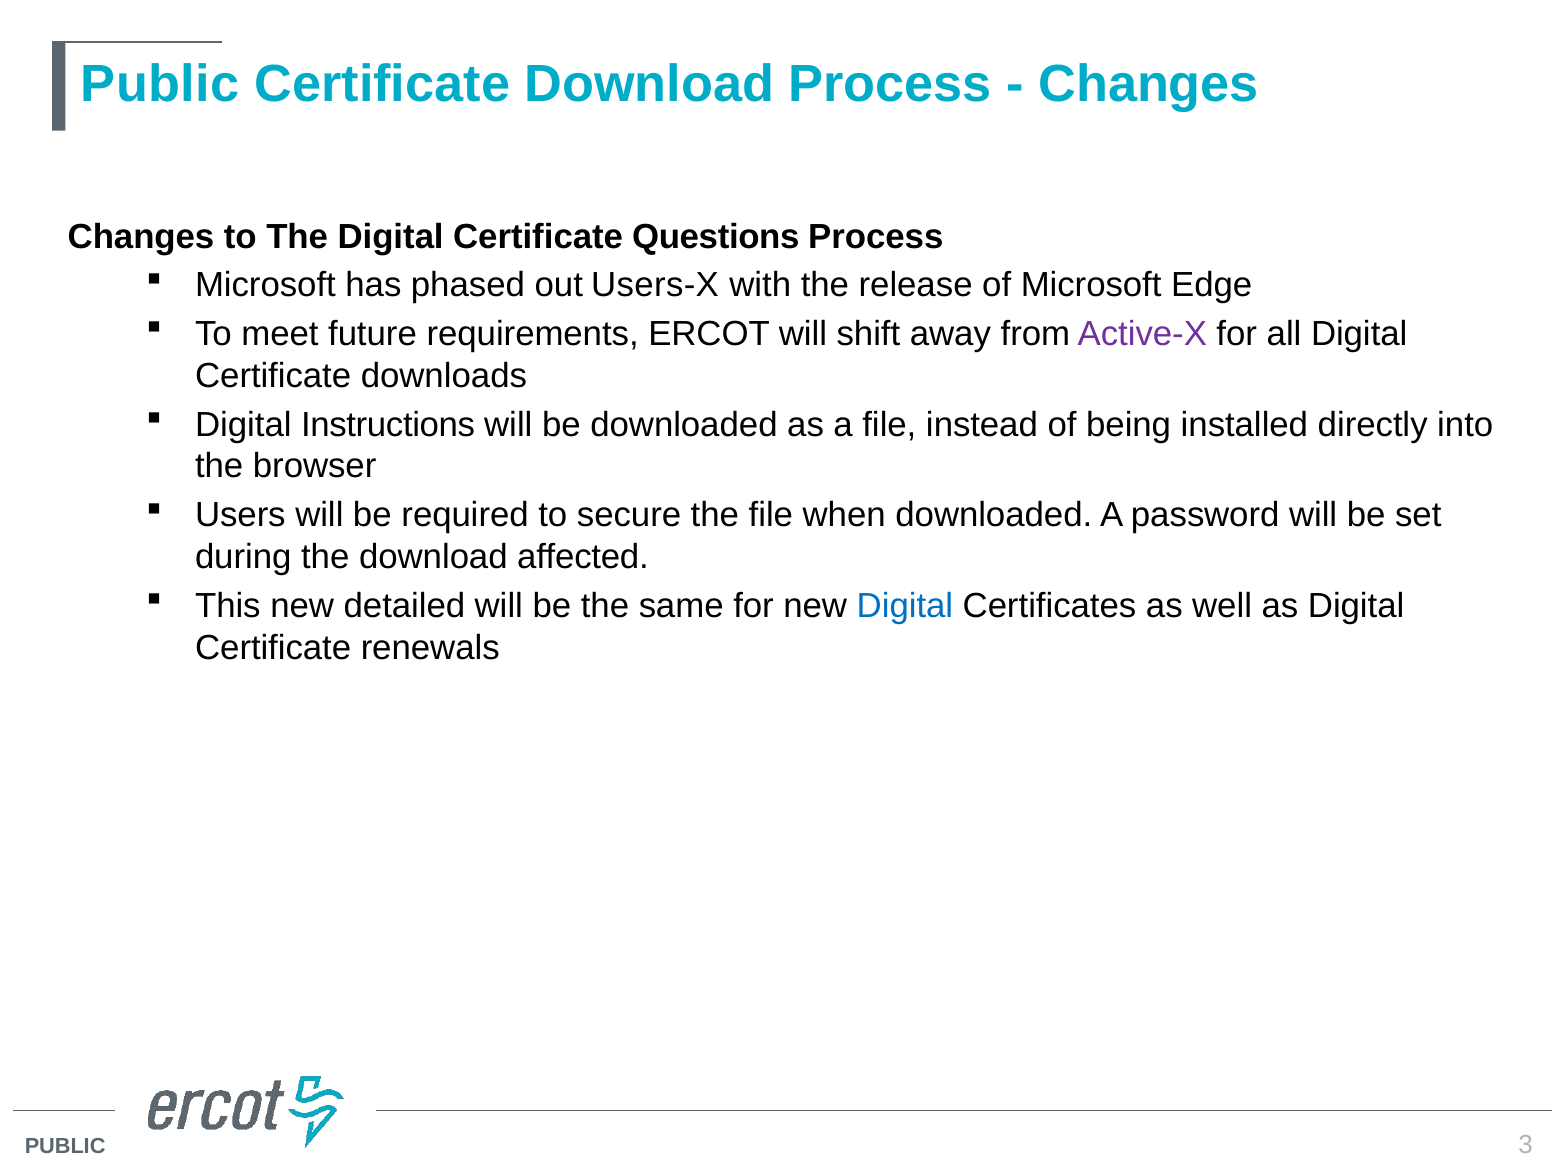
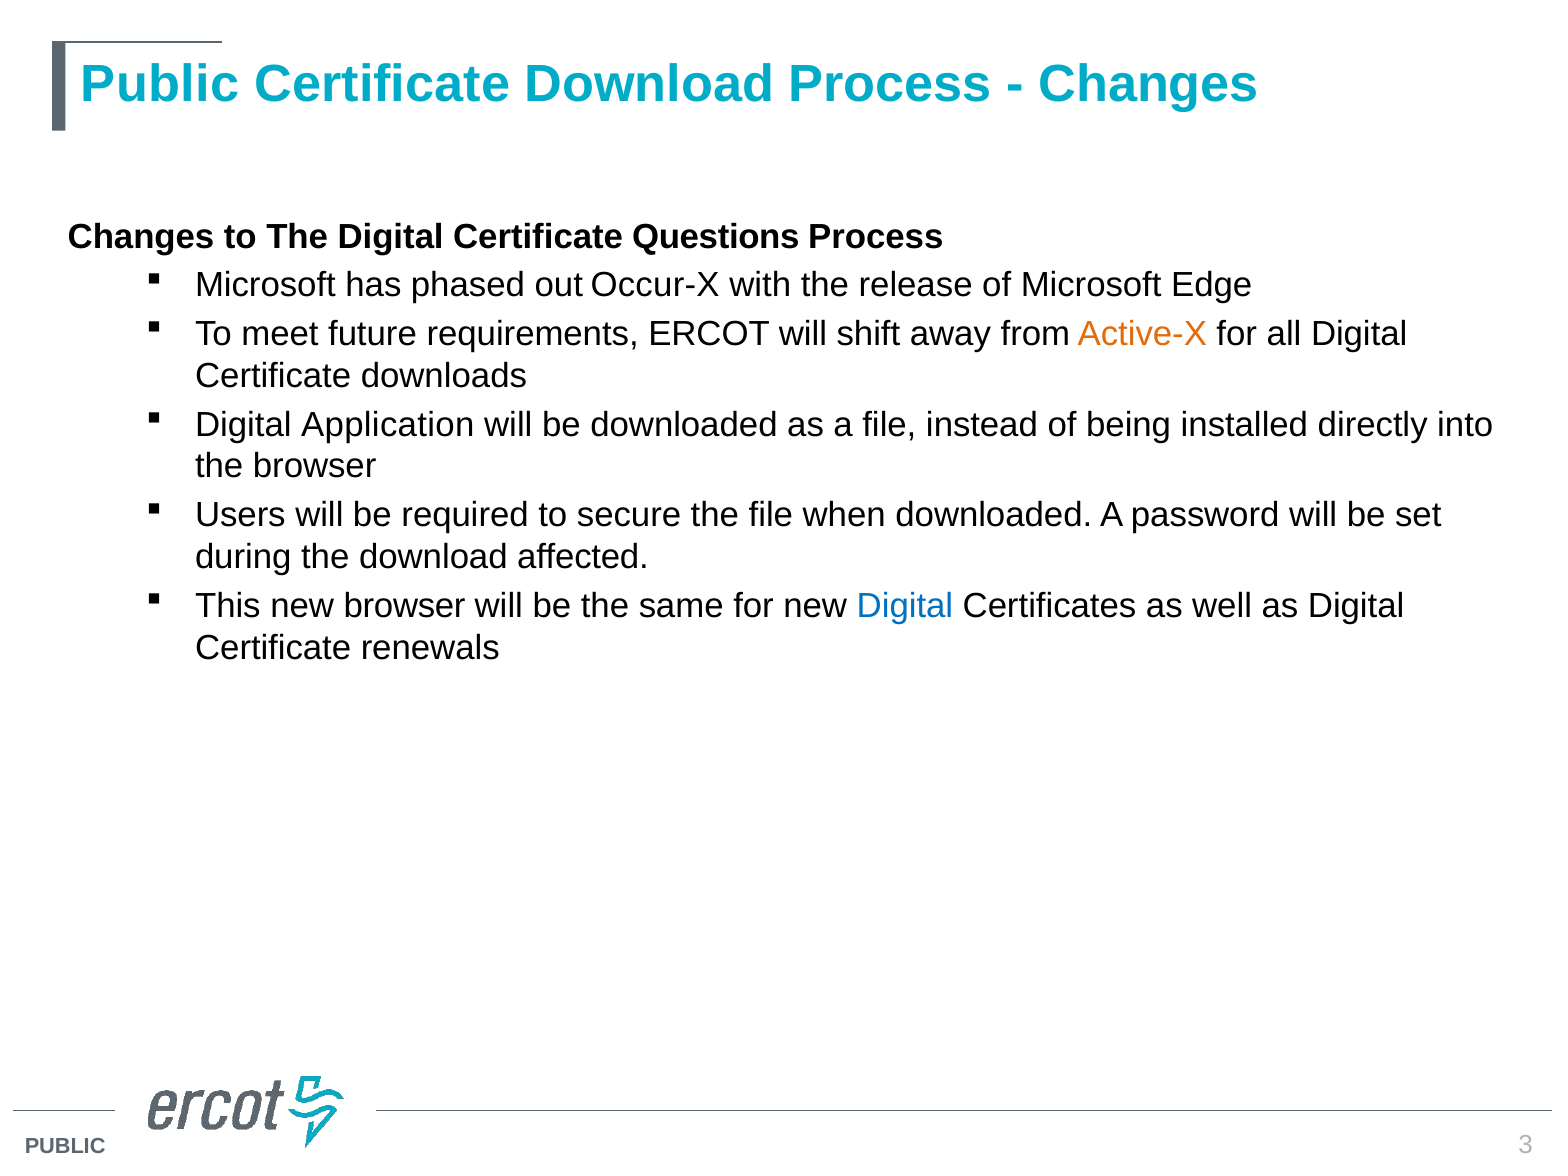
Users-X: Users-X -> Occur-X
Active-X colour: purple -> orange
Instructions: Instructions -> Application
new detailed: detailed -> browser
